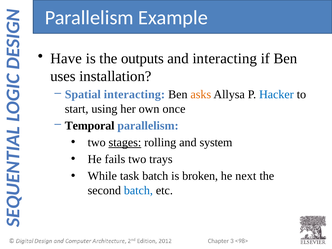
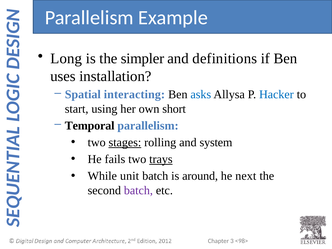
Have: Have -> Long
outputs: outputs -> simpler
and interacting: interacting -> definitions
asks colour: orange -> blue
once: once -> short
trays underline: none -> present
task: task -> unit
broken: broken -> around
batch at (138, 190) colour: blue -> purple
